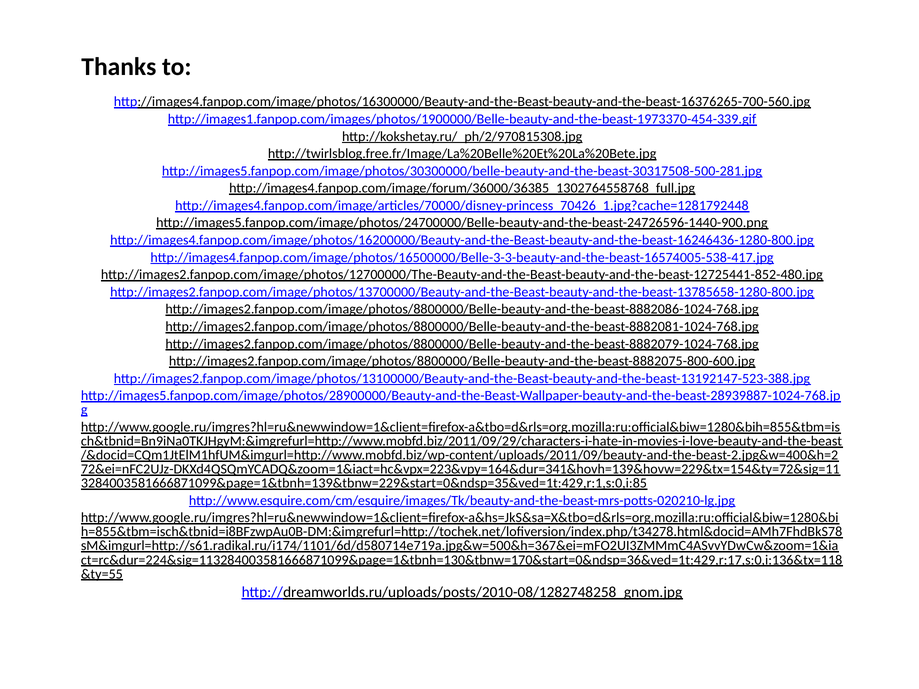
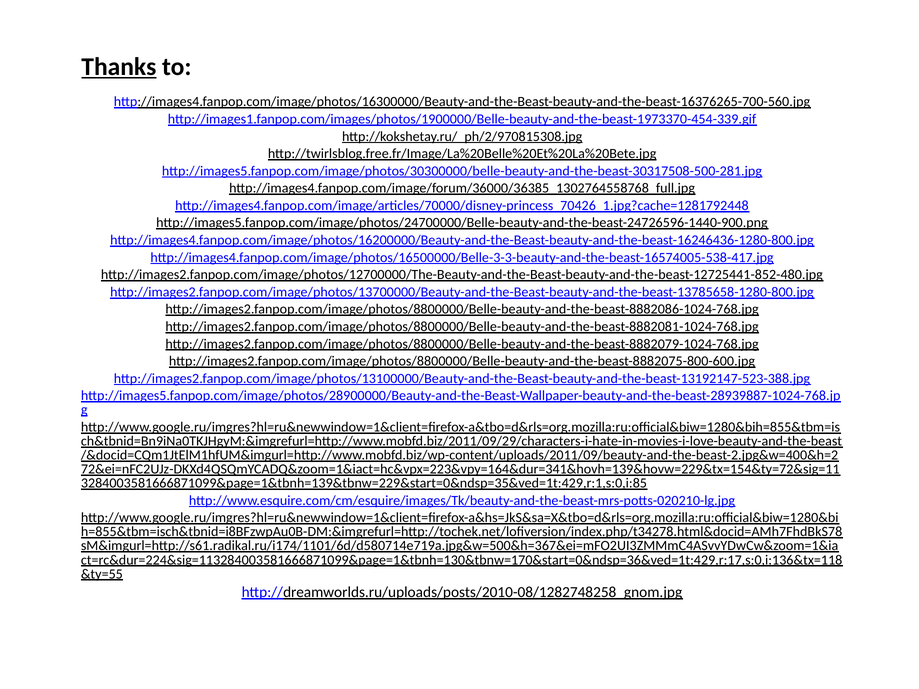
Thanks underline: none -> present
